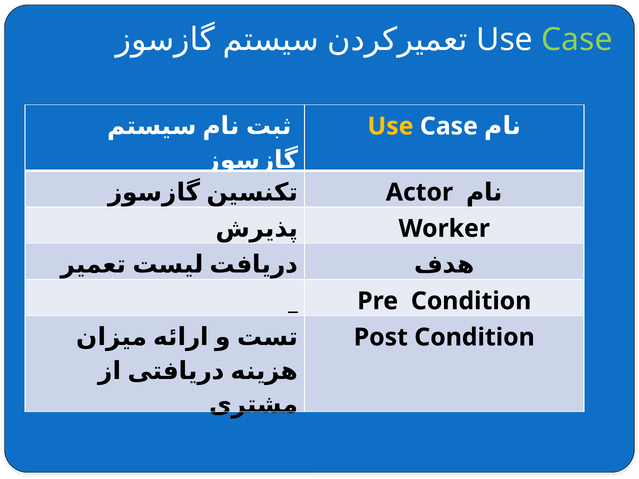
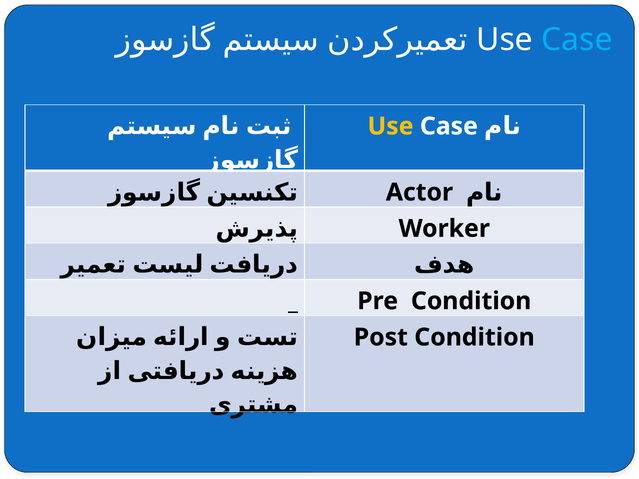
Case at (577, 39) colour: light green -> light blue
